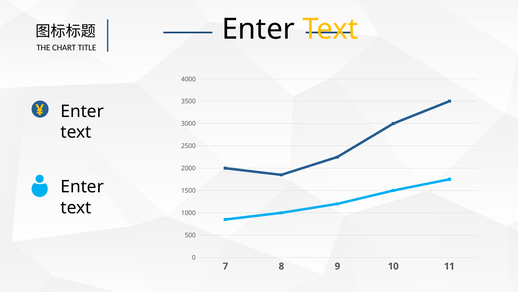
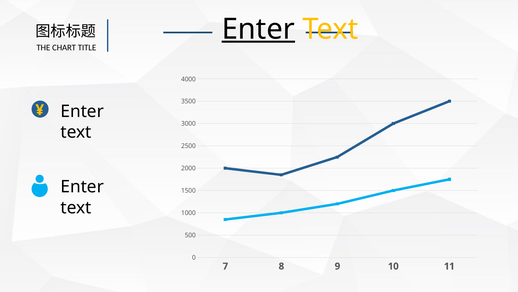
Enter at (258, 29) underline: none -> present
